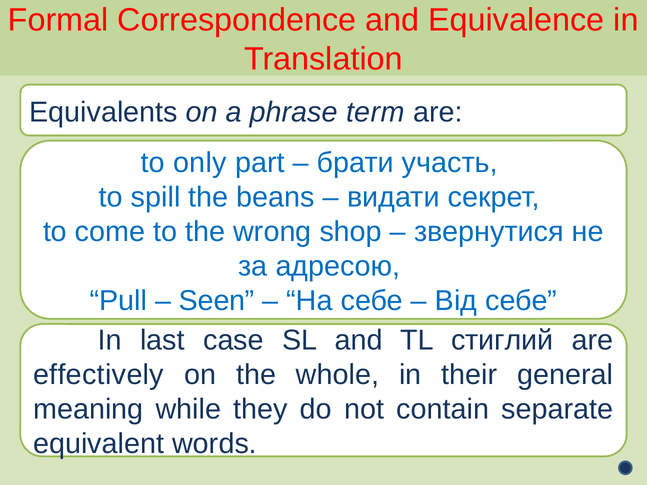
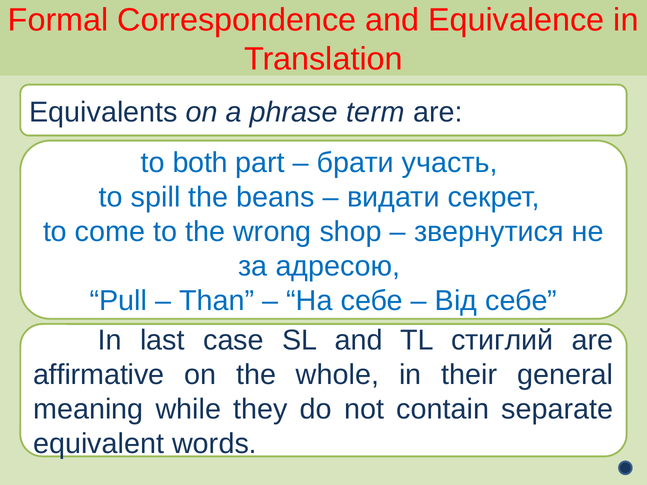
only: only -> both
Seen: Seen -> Than
effectively: effectively -> affirmative
